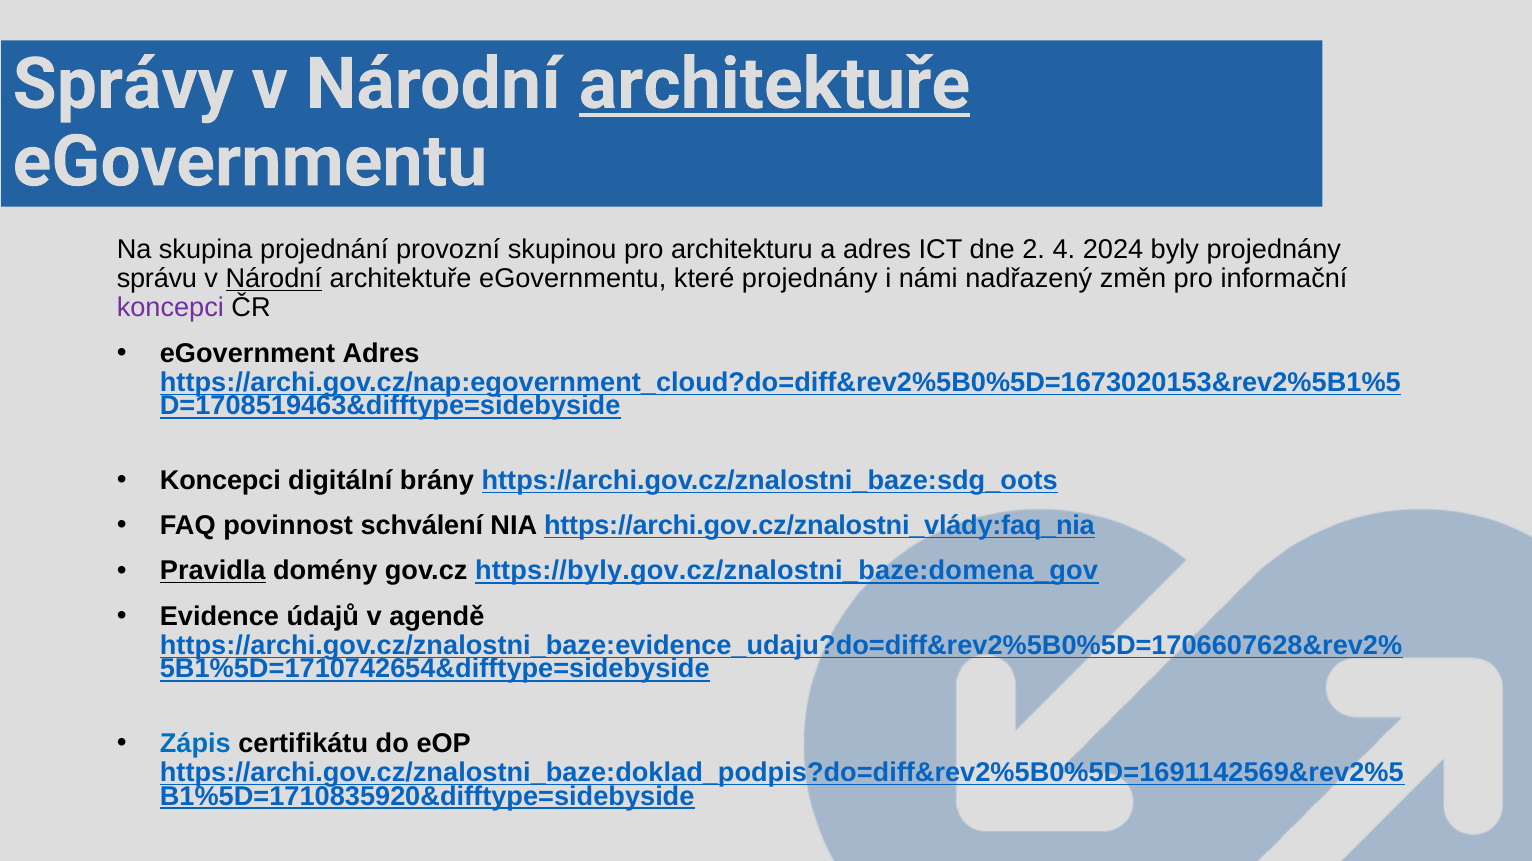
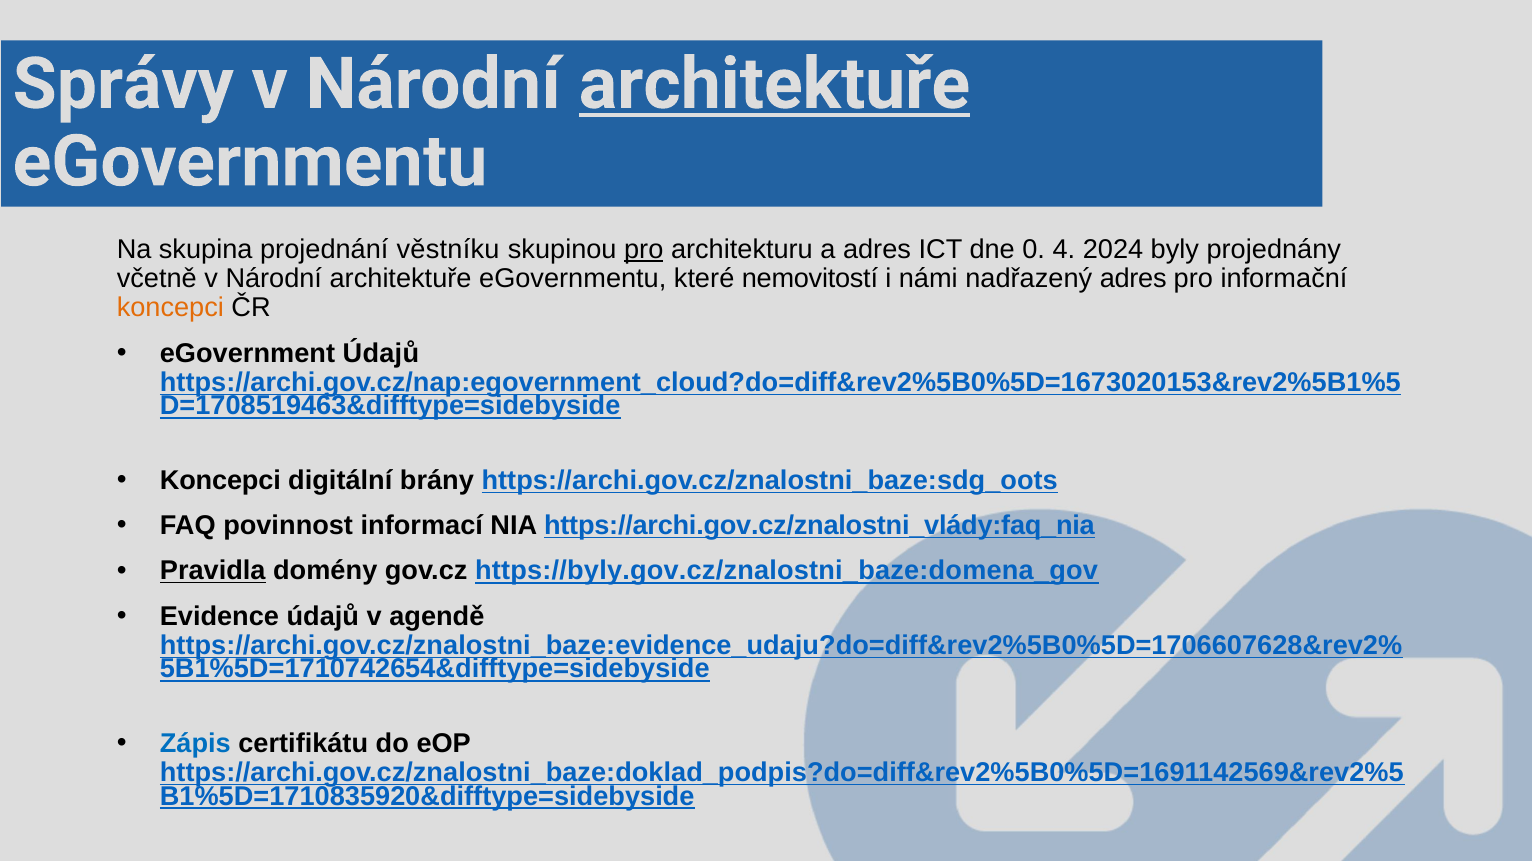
provozní: provozní -> věstníku
pro at (644, 250) underline: none -> present
2: 2 -> 0
správu: správu -> včetně
Národní at (274, 279) underline: present -> none
které projednány: projednány -> nemovitostí
nadřazený změn: změn -> adres
koncepci at (170, 308) colour: purple -> orange
eGovernment Adres: Adres -> Údajů
schválení: schválení -> informací
